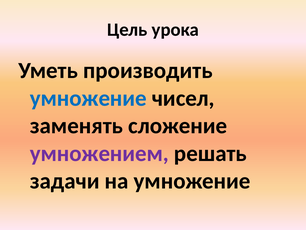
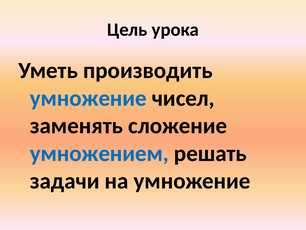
умножением colour: purple -> blue
